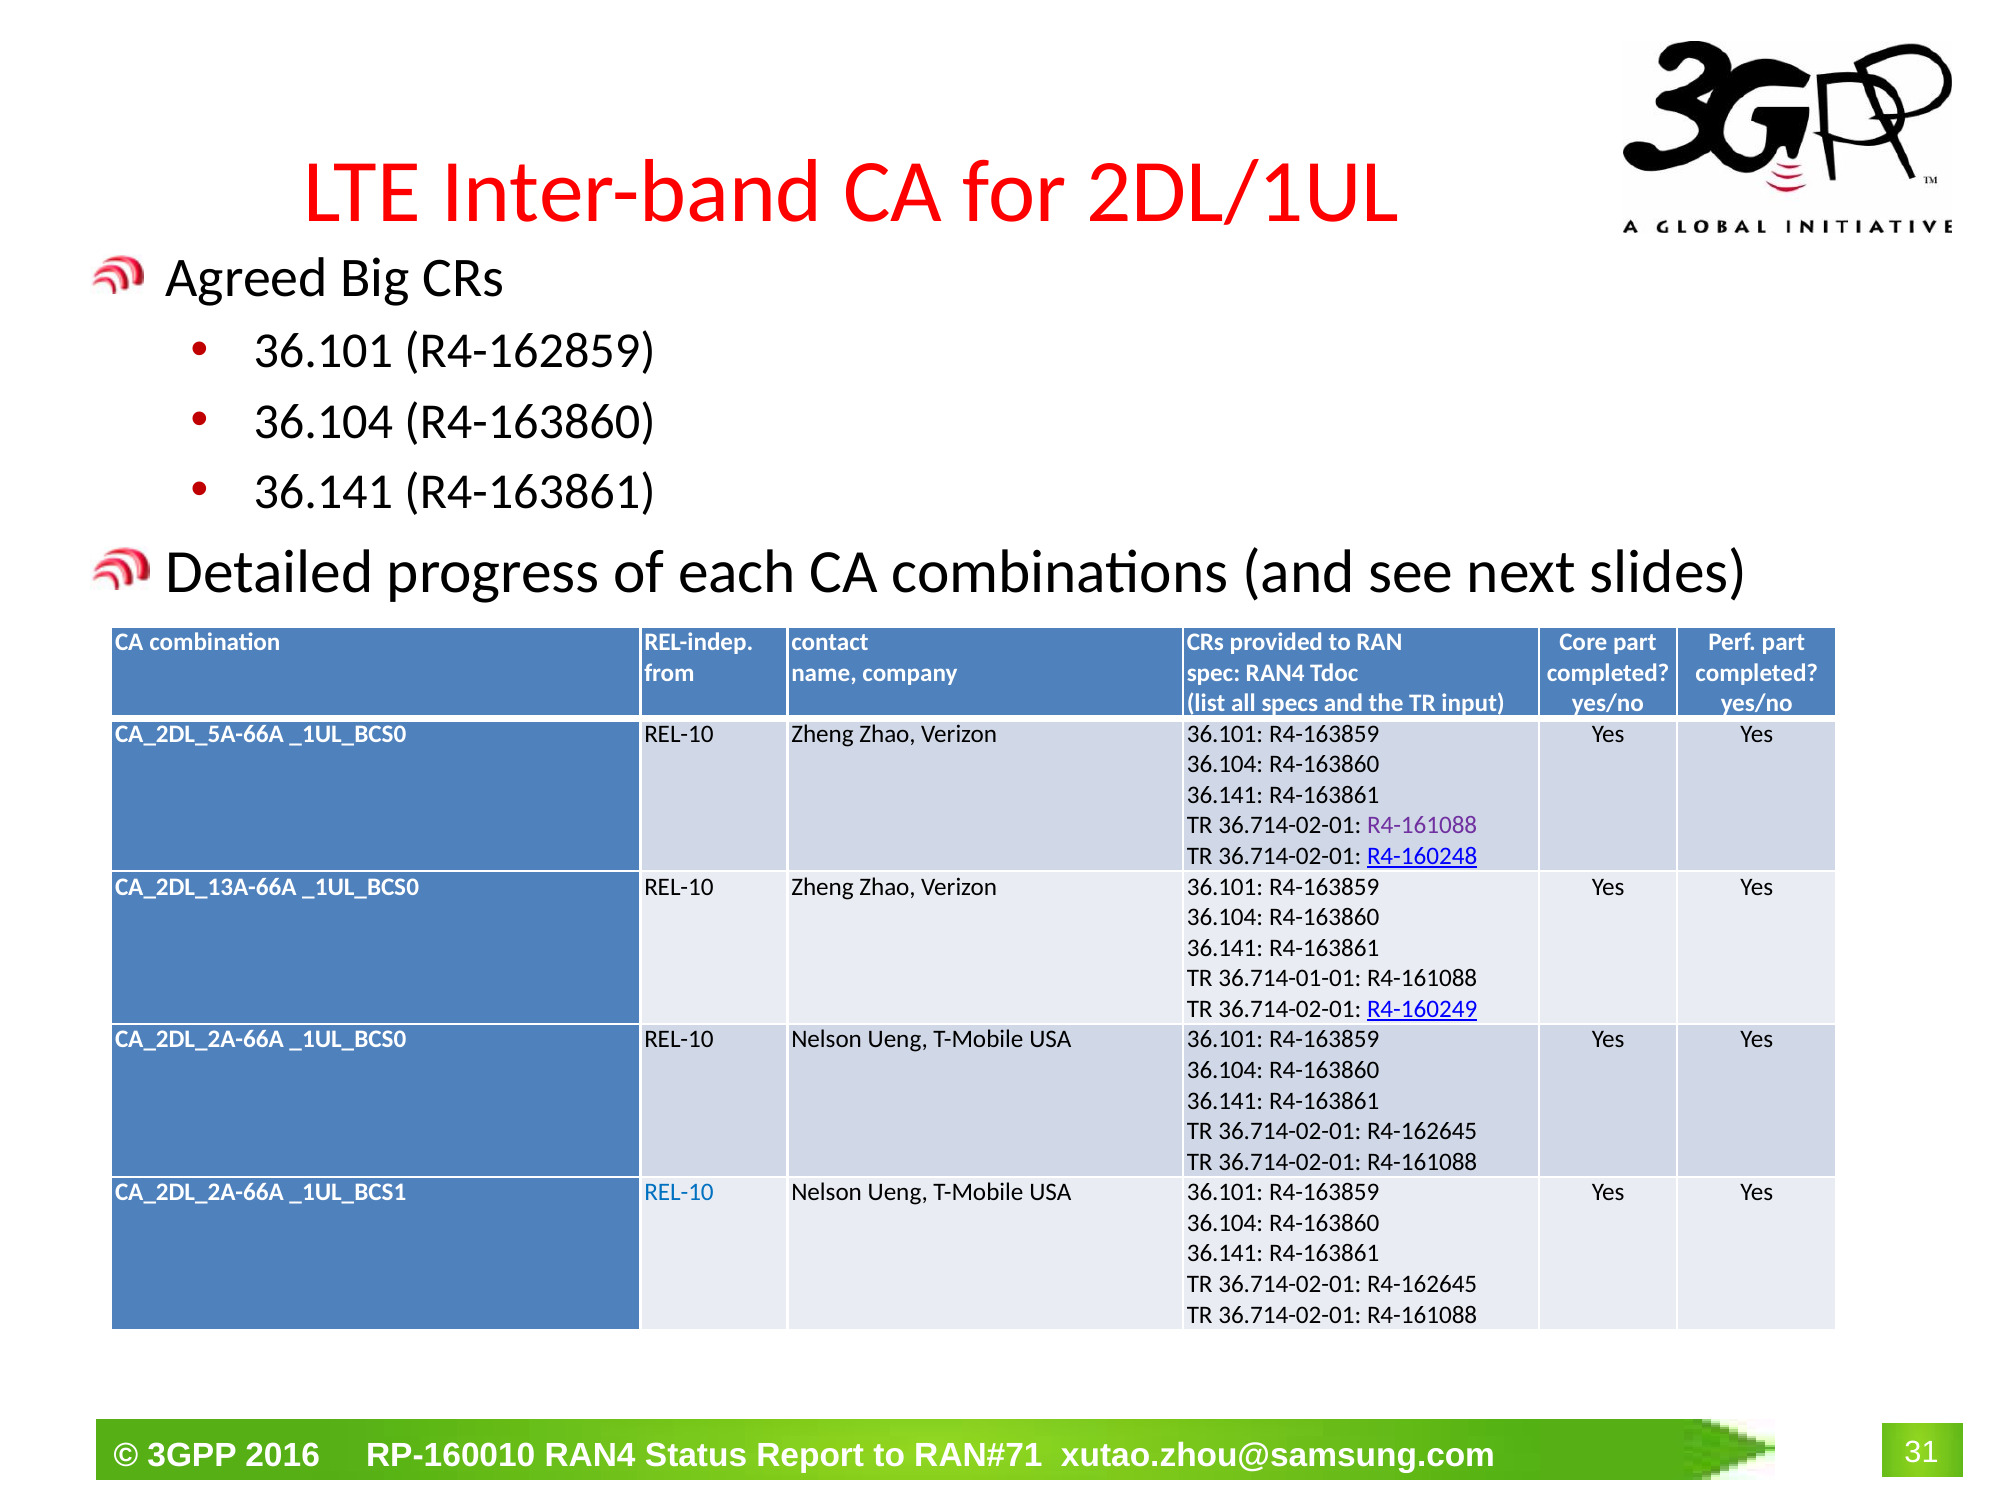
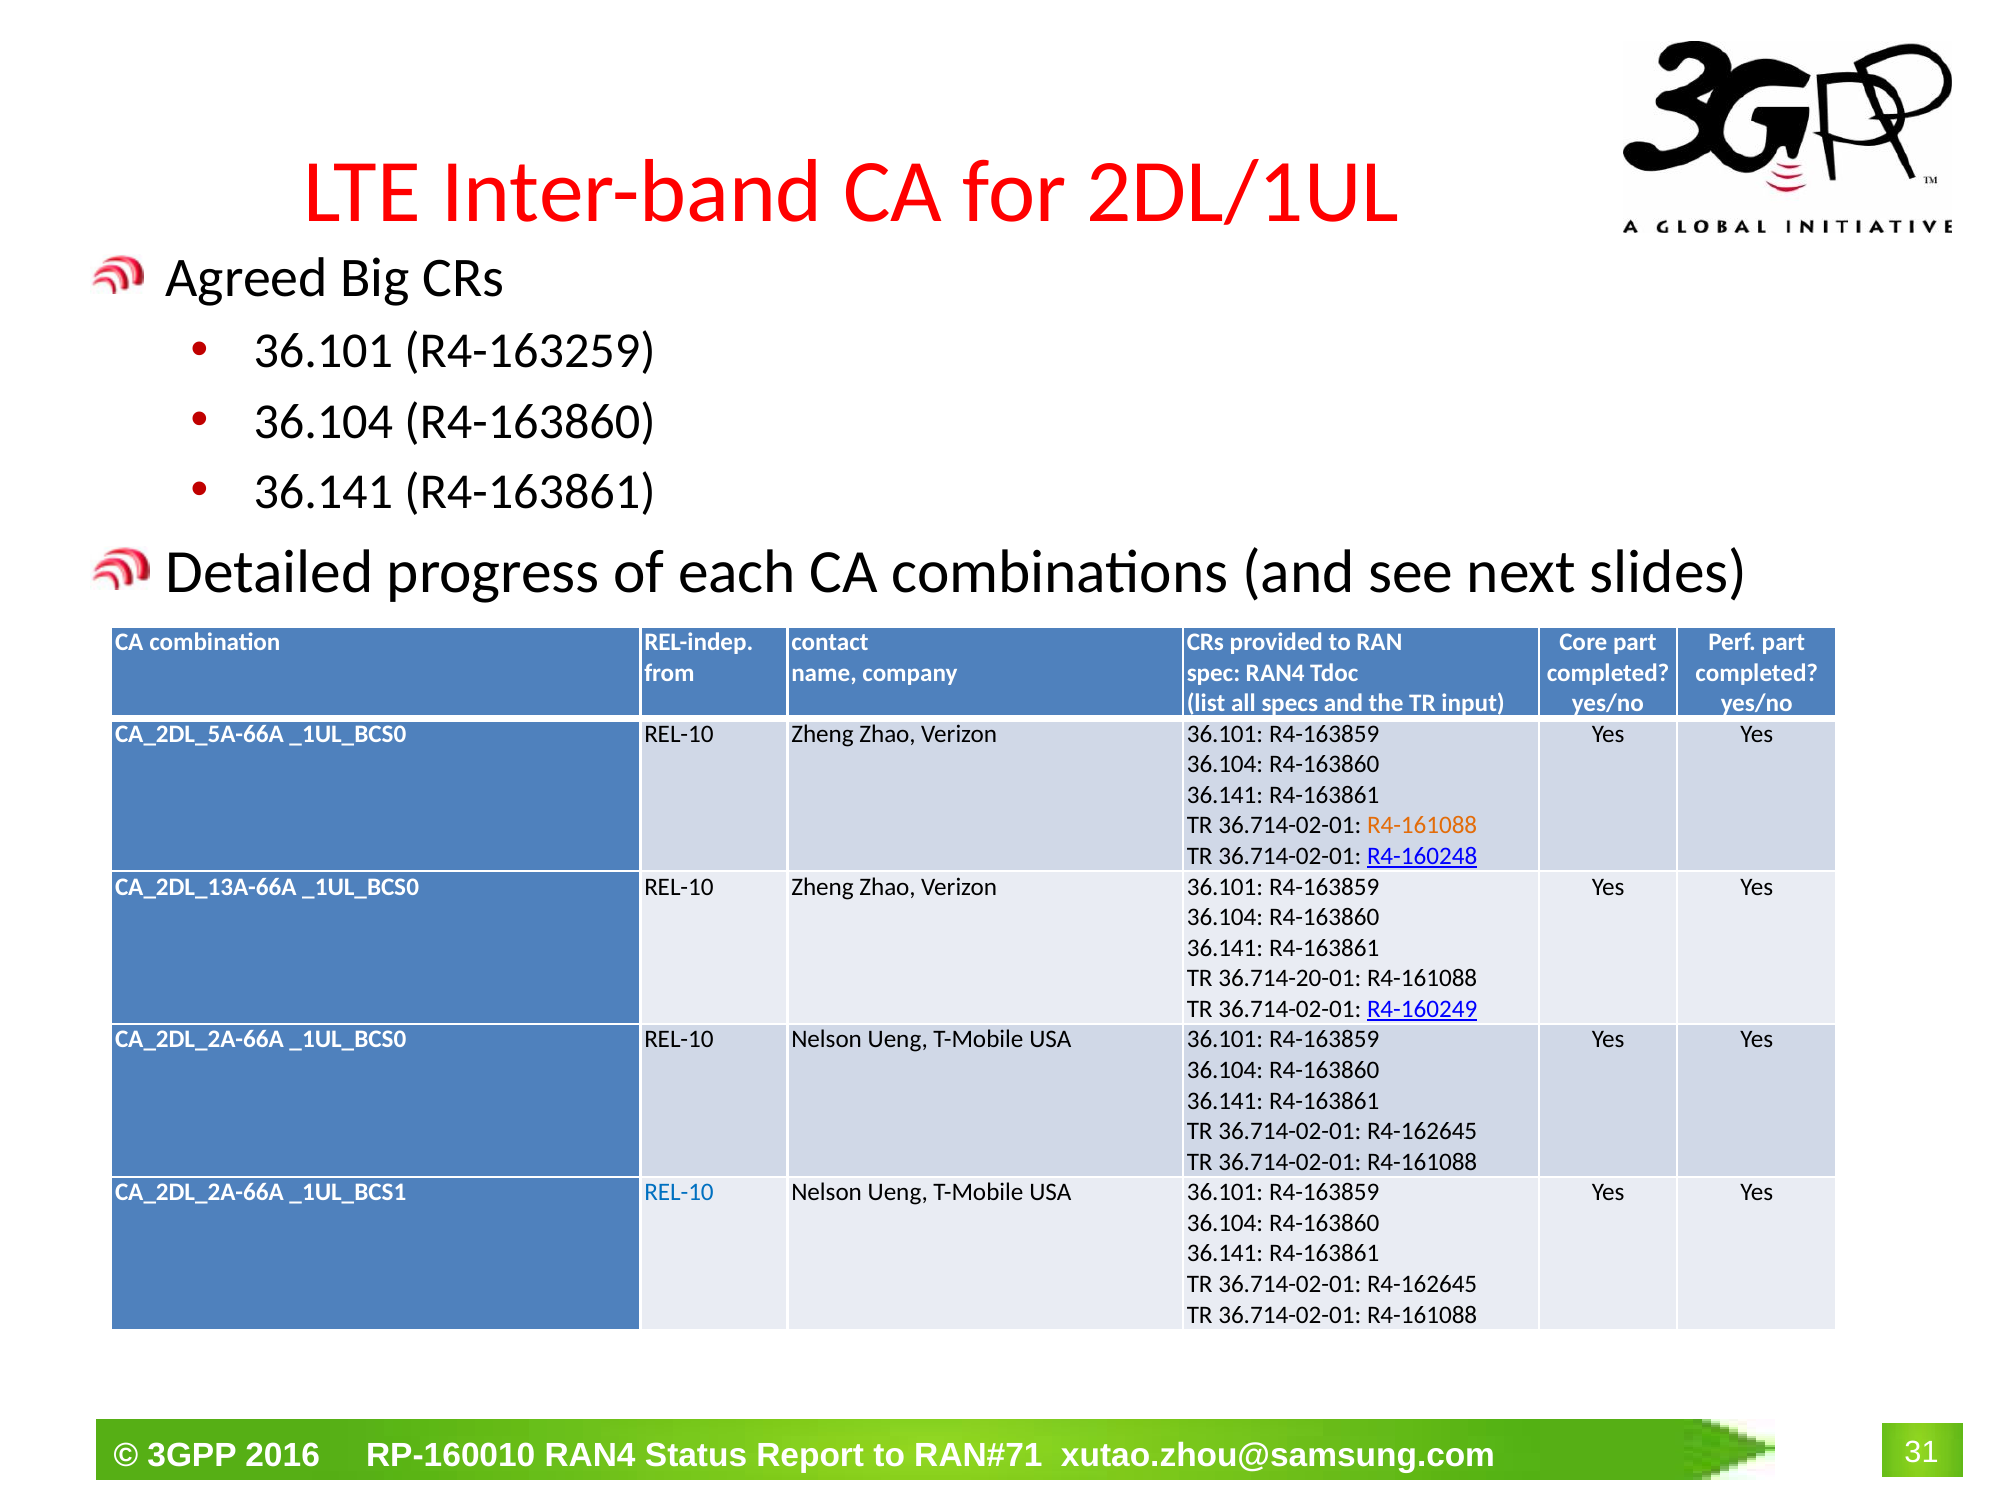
R4-162859: R4-162859 -> R4-163259
R4-161088 at (1422, 825) colour: purple -> orange
36.714-01-01: 36.714-01-01 -> 36.714-20-01
